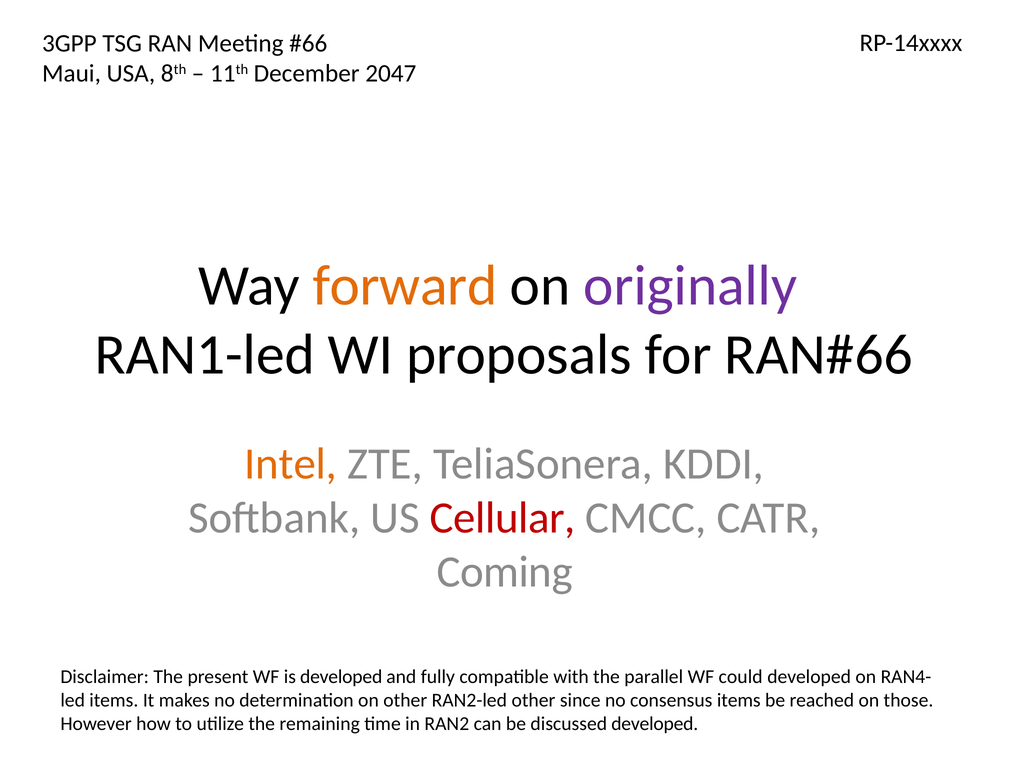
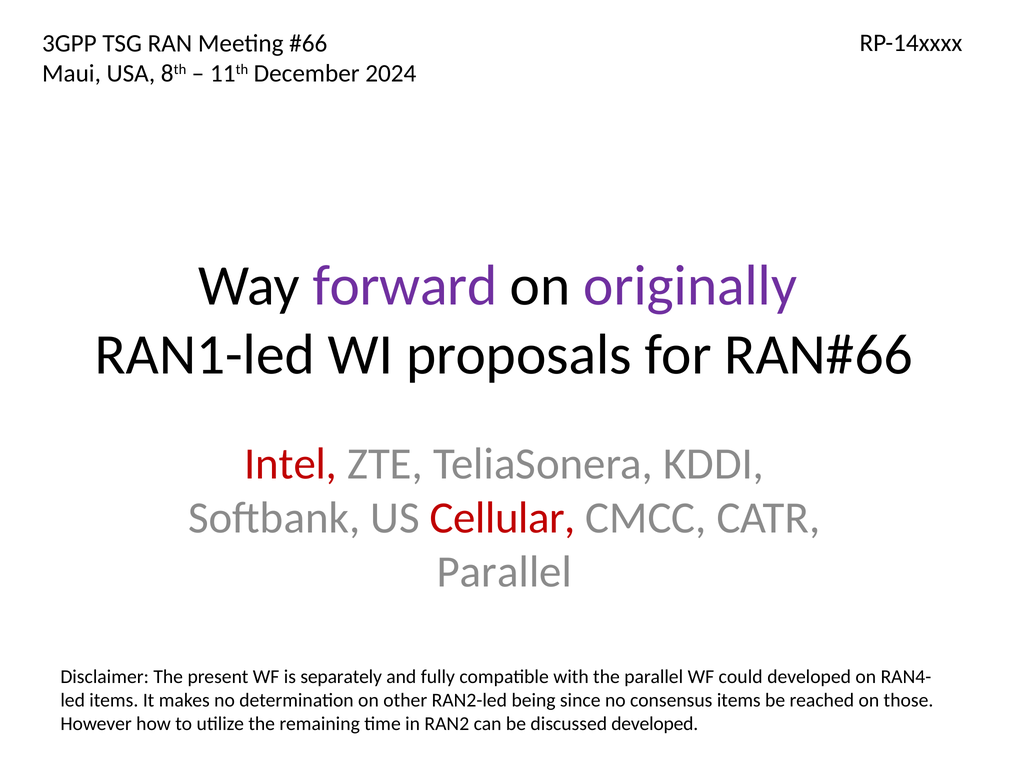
2047: 2047 -> 2024
forward colour: orange -> purple
Intel colour: orange -> red
Coming at (505, 572): Coming -> Parallel
is developed: developed -> separately
RAN2-led other: other -> being
